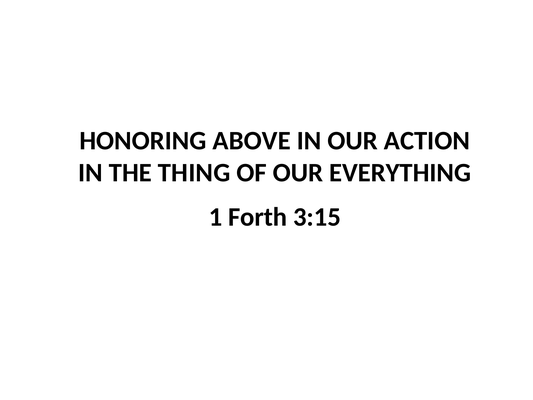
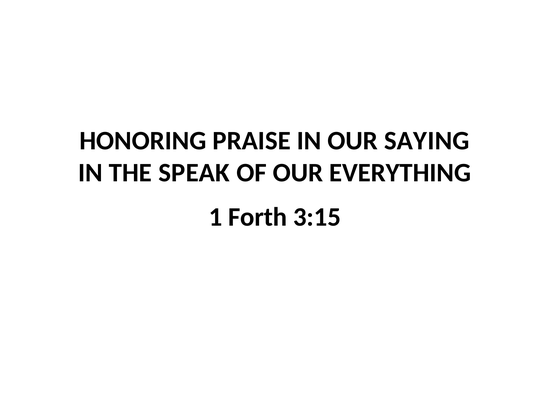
ABOVE: ABOVE -> PRAISE
ACTION: ACTION -> SAYING
THING: THING -> SPEAK
